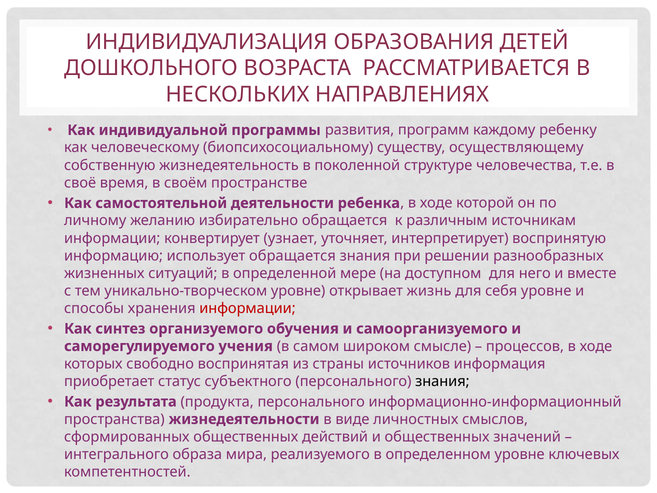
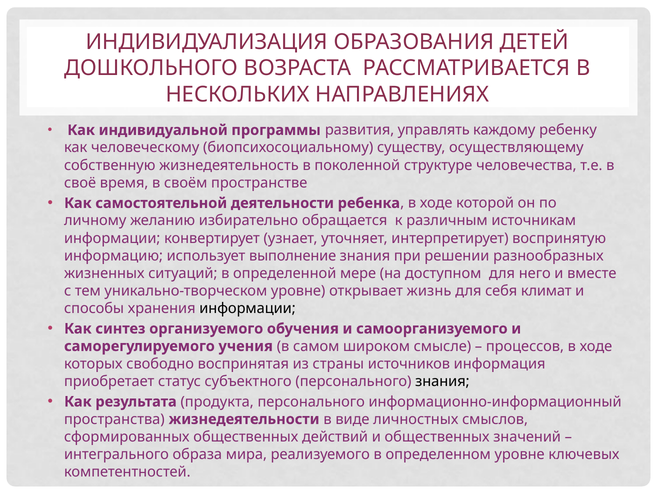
программ: программ -> управлять
использует обращается: обращается -> выполнение
себя уровне: уровне -> климат
информации at (247, 308) colour: red -> black
